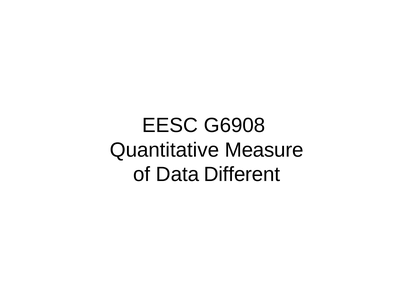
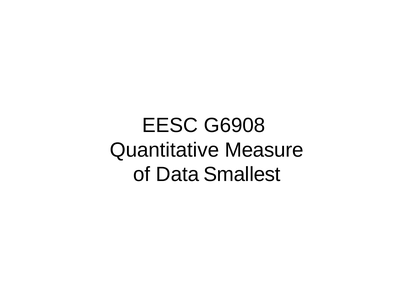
Different: Different -> Smallest
